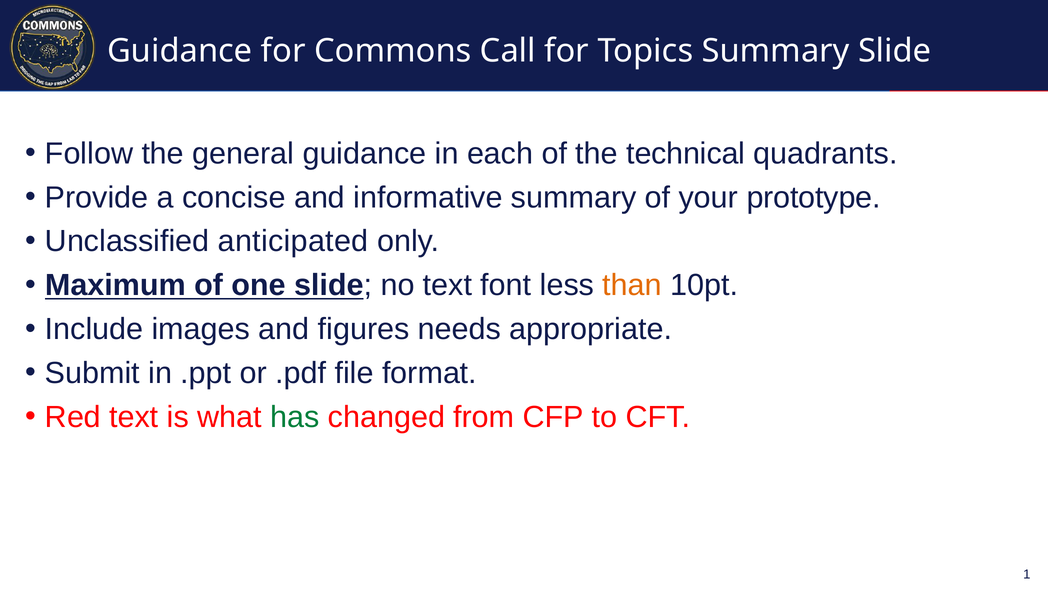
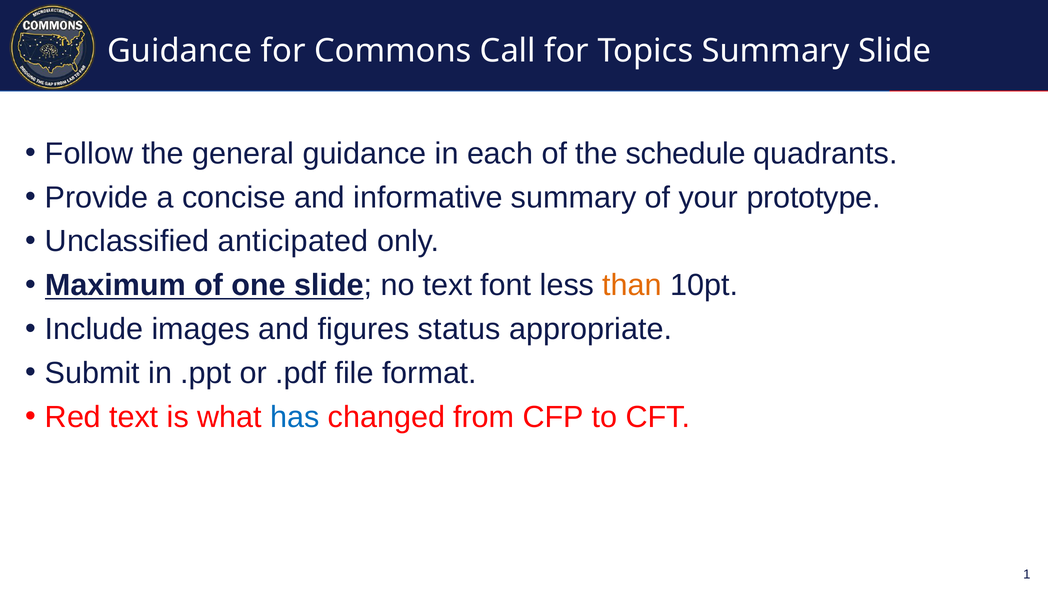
technical: technical -> schedule
needs: needs -> status
has colour: green -> blue
